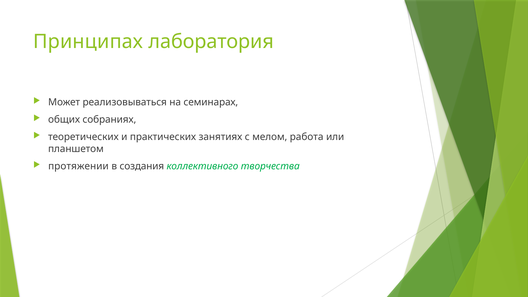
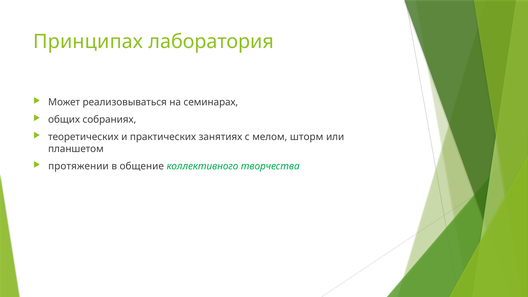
работа: работа -> шторм
создания: создания -> общение
